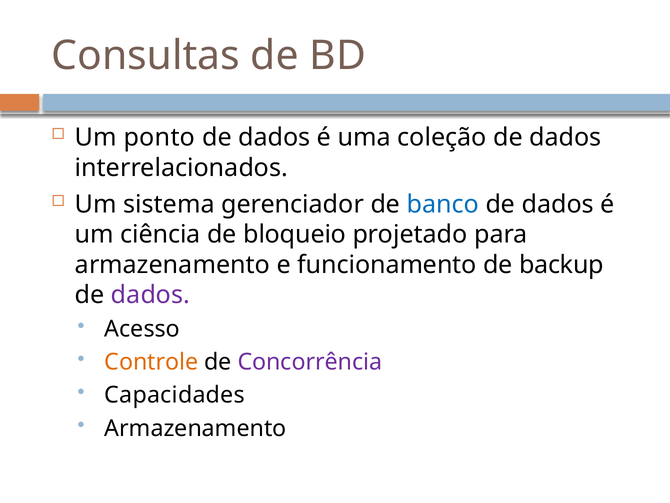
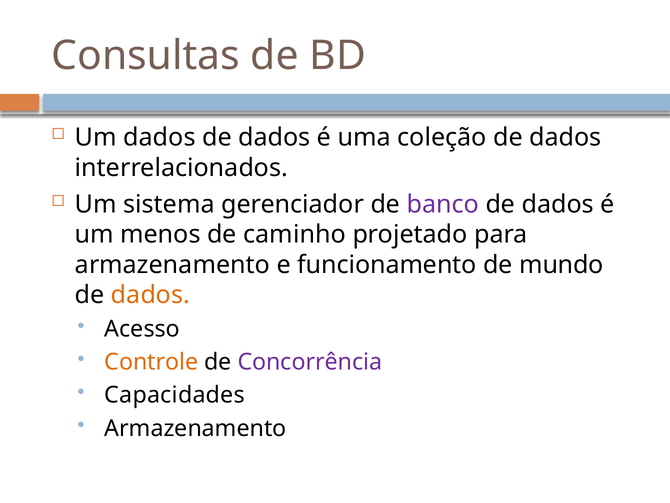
Um ponto: ponto -> dados
banco colour: blue -> purple
ciência: ciência -> menos
bloqueio: bloqueio -> caminho
backup: backup -> mundo
dados at (150, 295) colour: purple -> orange
